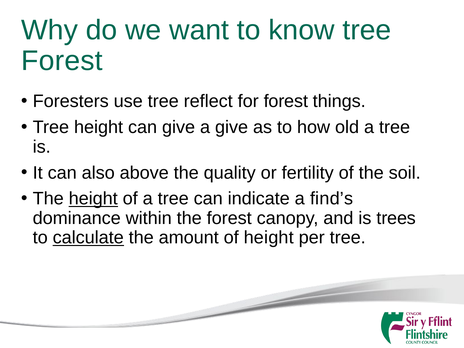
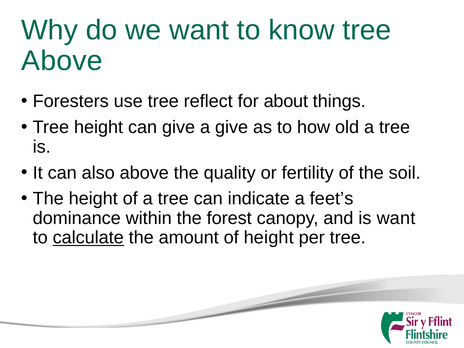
Forest at (62, 61): Forest -> Above
for forest: forest -> about
height at (93, 199) underline: present -> none
find’s: find’s -> feet’s
is trees: trees -> want
